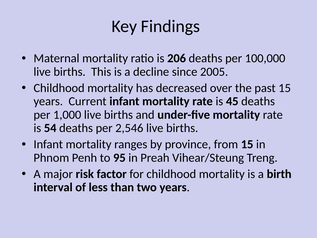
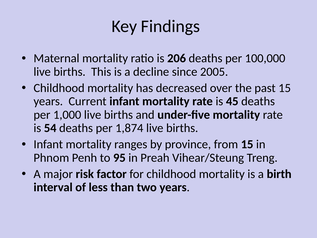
2,546: 2,546 -> 1,874
